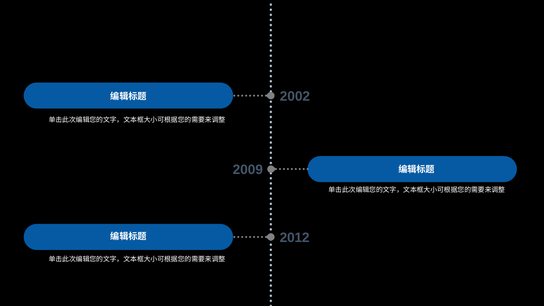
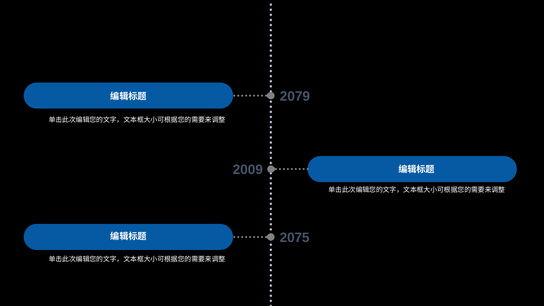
2002: 2002 -> 2079
2012: 2012 -> 2075
